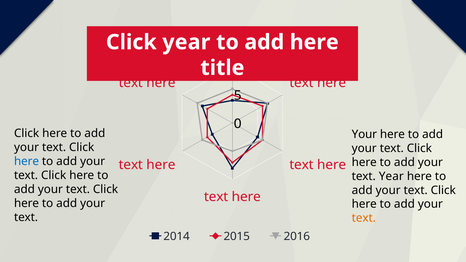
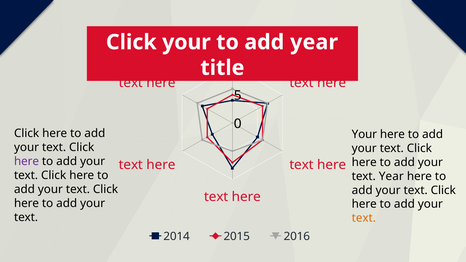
Click year: year -> your
here at (314, 42): here -> year
here at (27, 161) colour: blue -> purple
